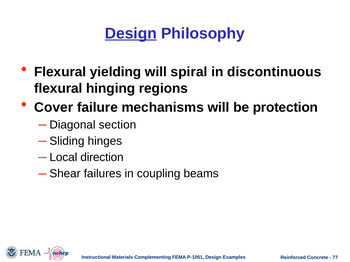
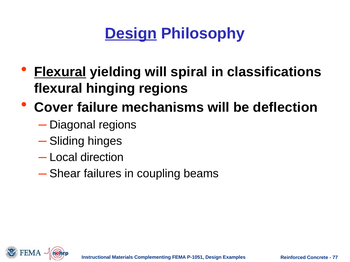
Flexural at (60, 72) underline: none -> present
discontinuous: discontinuous -> classifications
protection: protection -> deflection
Diagonal section: section -> regions
